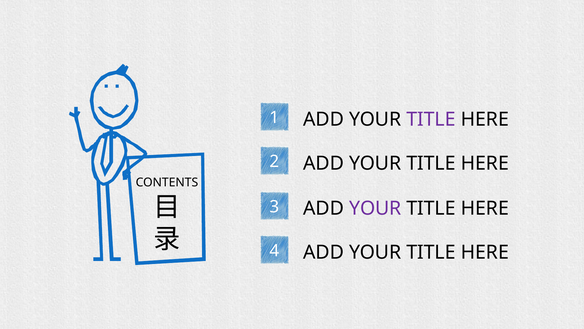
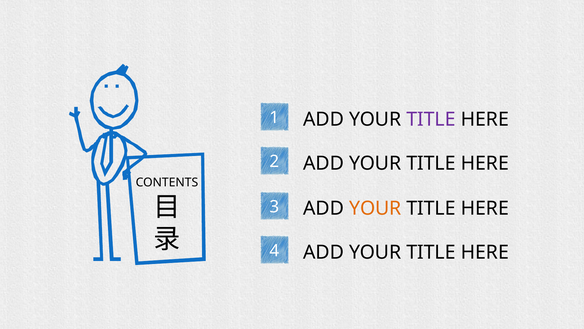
YOUR at (375, 208) colour: purple -> orange
